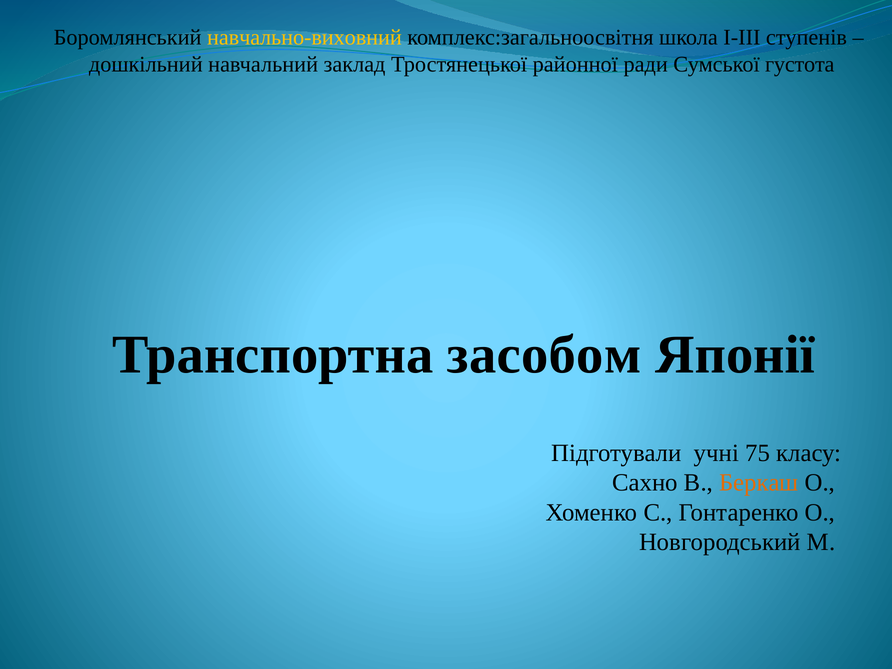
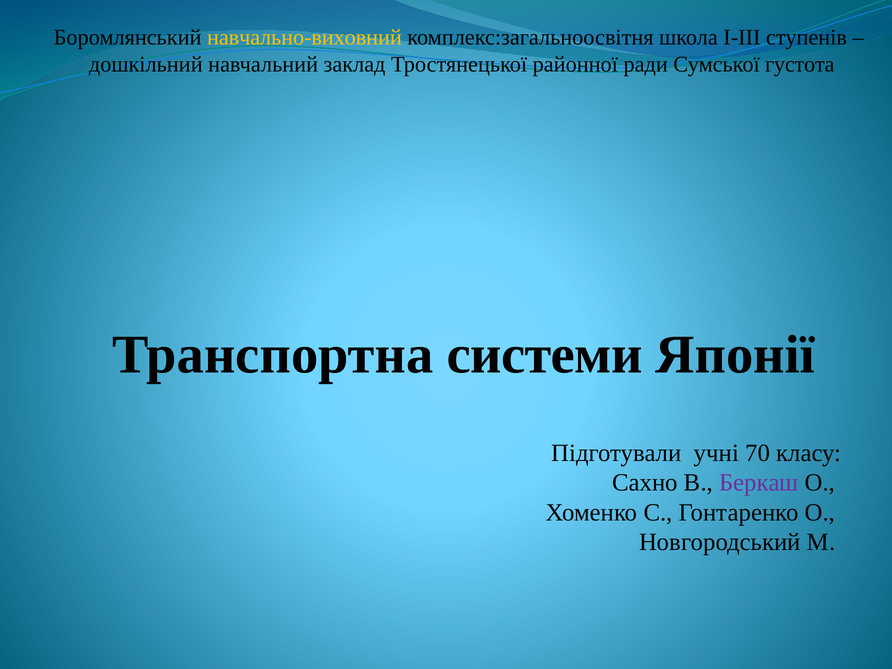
засобом: засобом -> системи
75: 75 -> 70
Беркаш colour: orange -> purple
